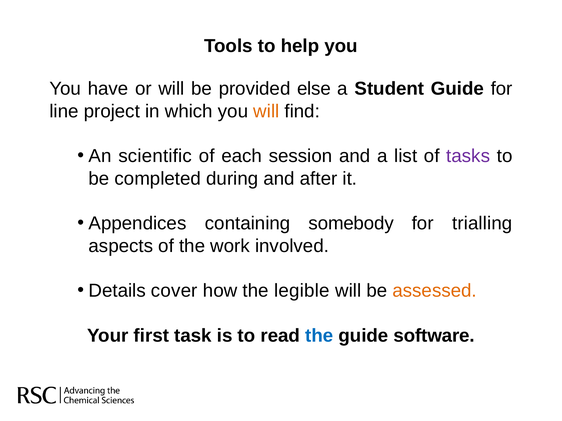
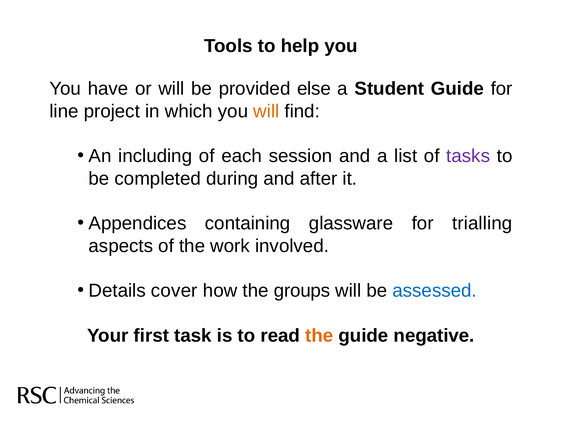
scientific: scientific -> including
somebody: somebody -> glassware
legible: legible -> groups
assessed colour: orange -> blue
the at (319, 336) colour: blue -> orange
software: software -> negative
